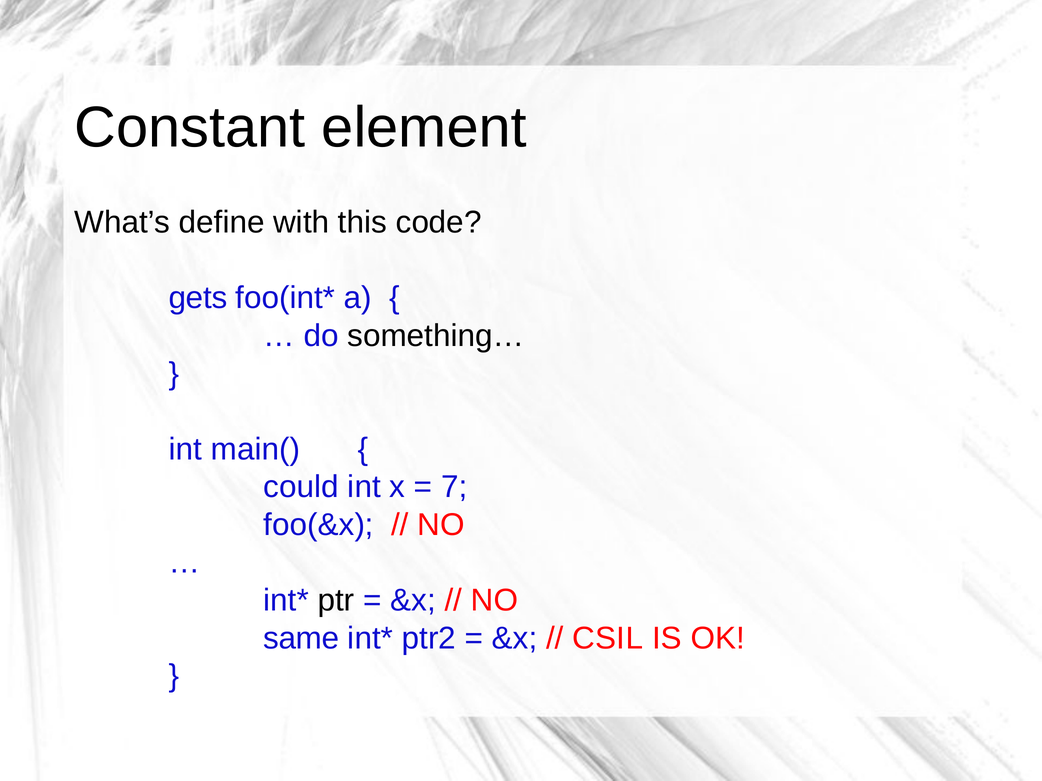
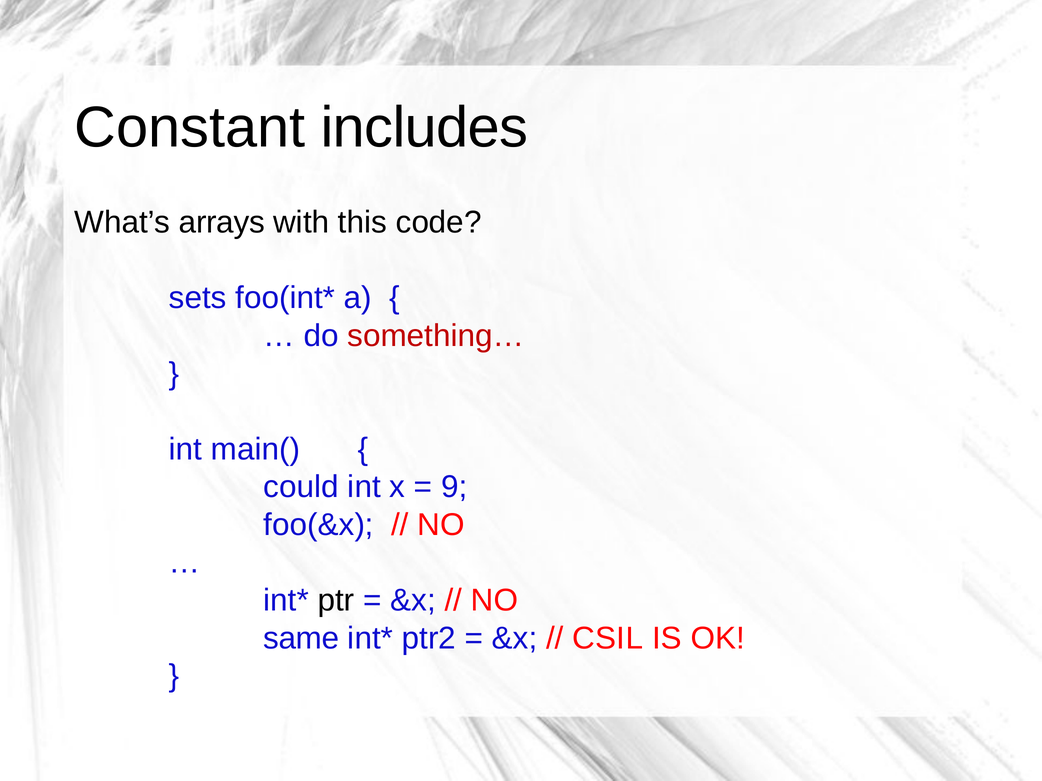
element: element -> includes
define: define -> arrays
gets: gets -> sets
something… colour: black -> red
7: 7 -> 9
